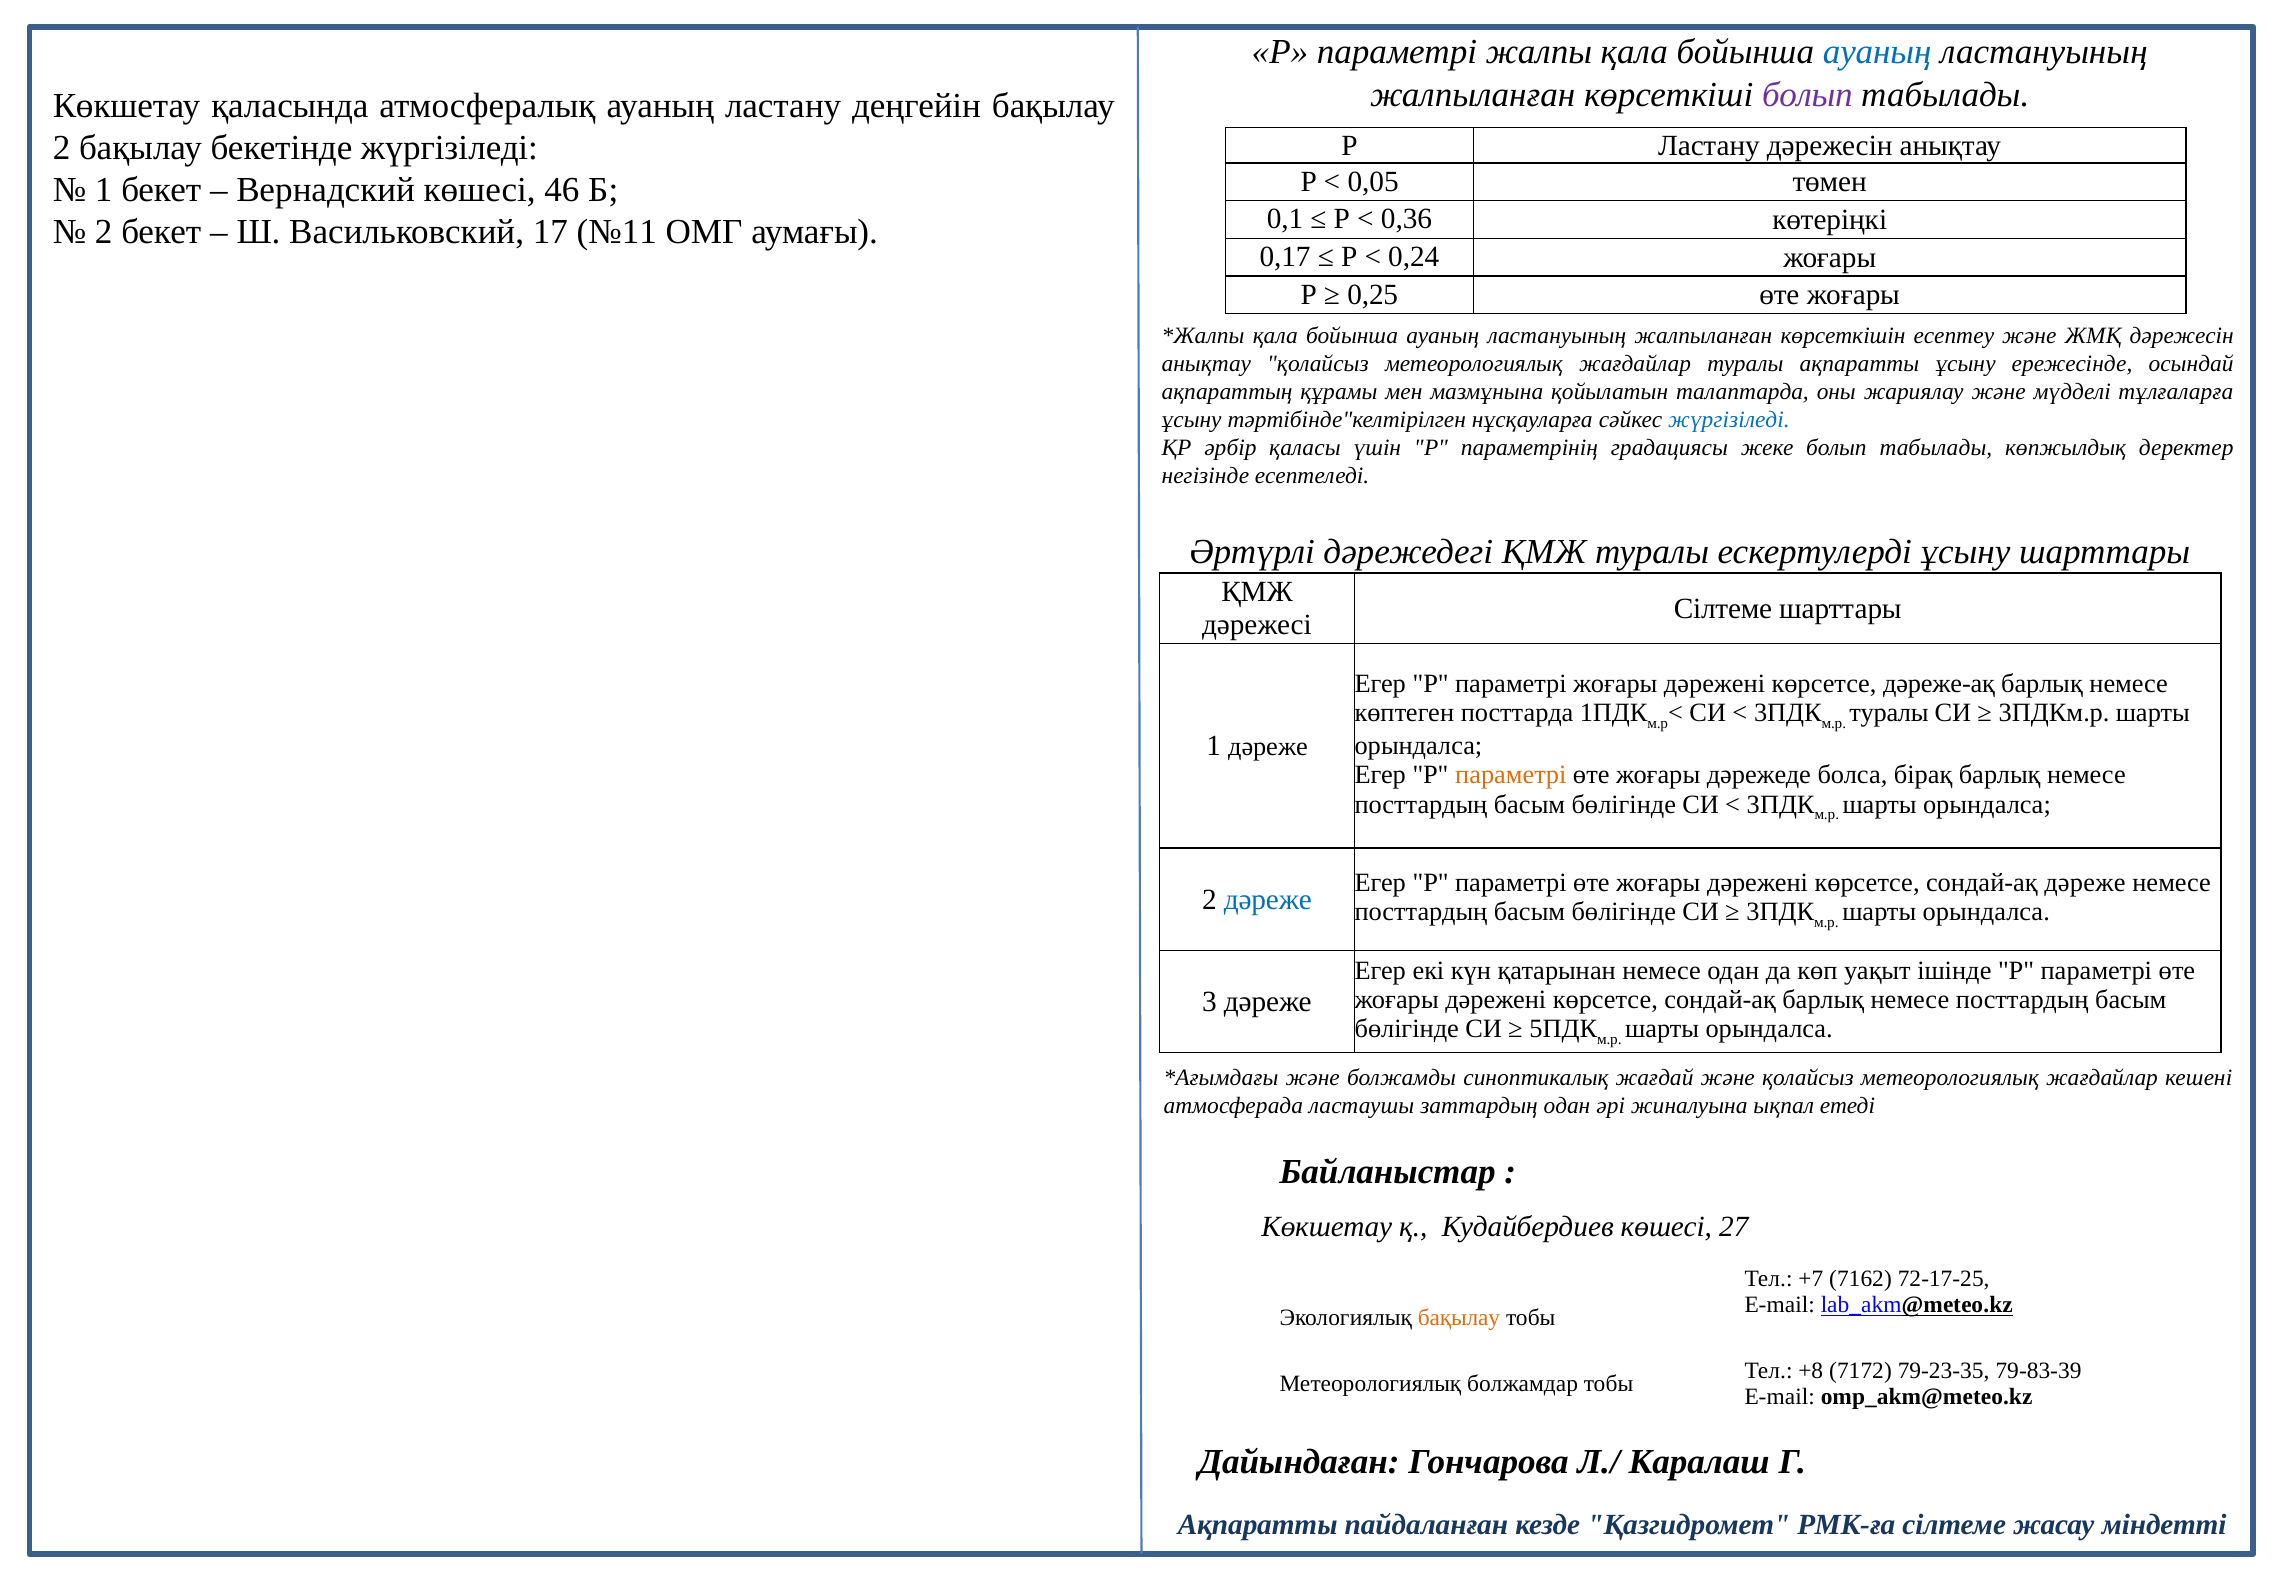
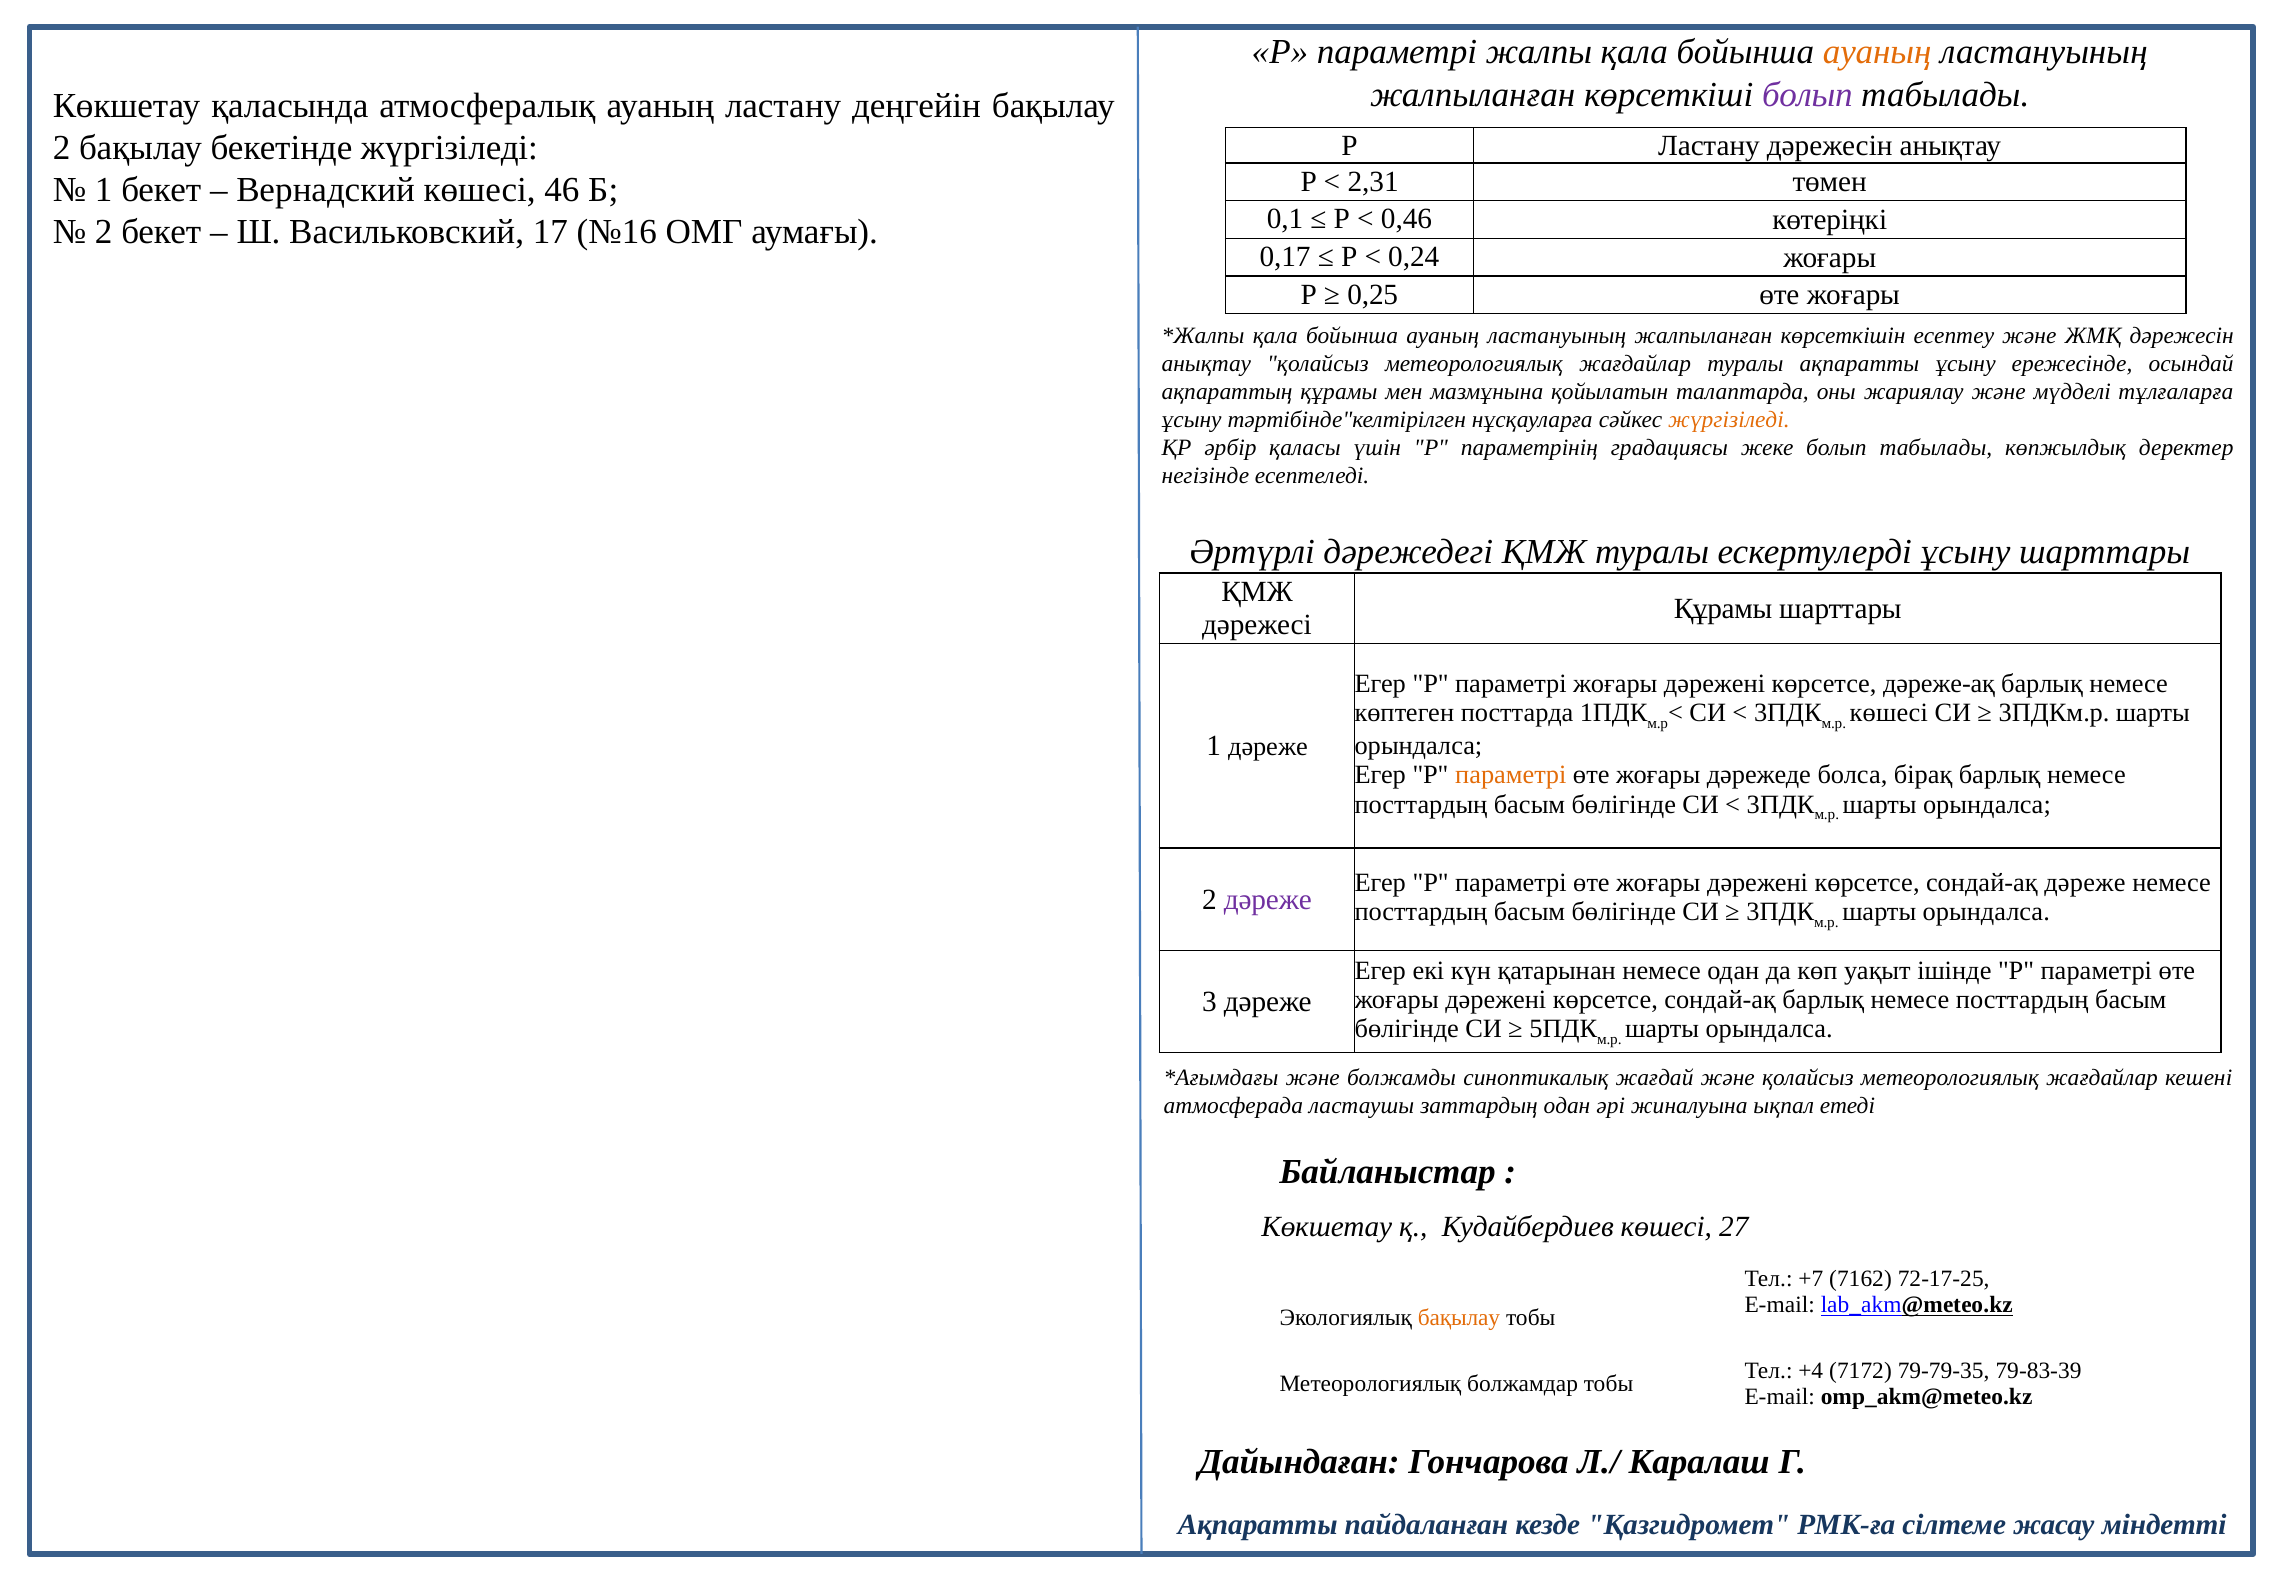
ауаның at (1877, 52) colour: blue -> orange
0,05: 0,05 -> 2,31
0,36: 0,36 -> 0,46
№11: №11 -> №16
жүргізіледі at (1729, 420) colour: blue -> orange
Сілтеме at (1723, 608): Сілтеме -> Құрамы
туралы at (1889, 712): туралы -> көшесі
дәреже at (1268, 899) colour: blue -> purple
+8: +8 -> +4
79-23-35: 79-23-35 -> 79-79-35
